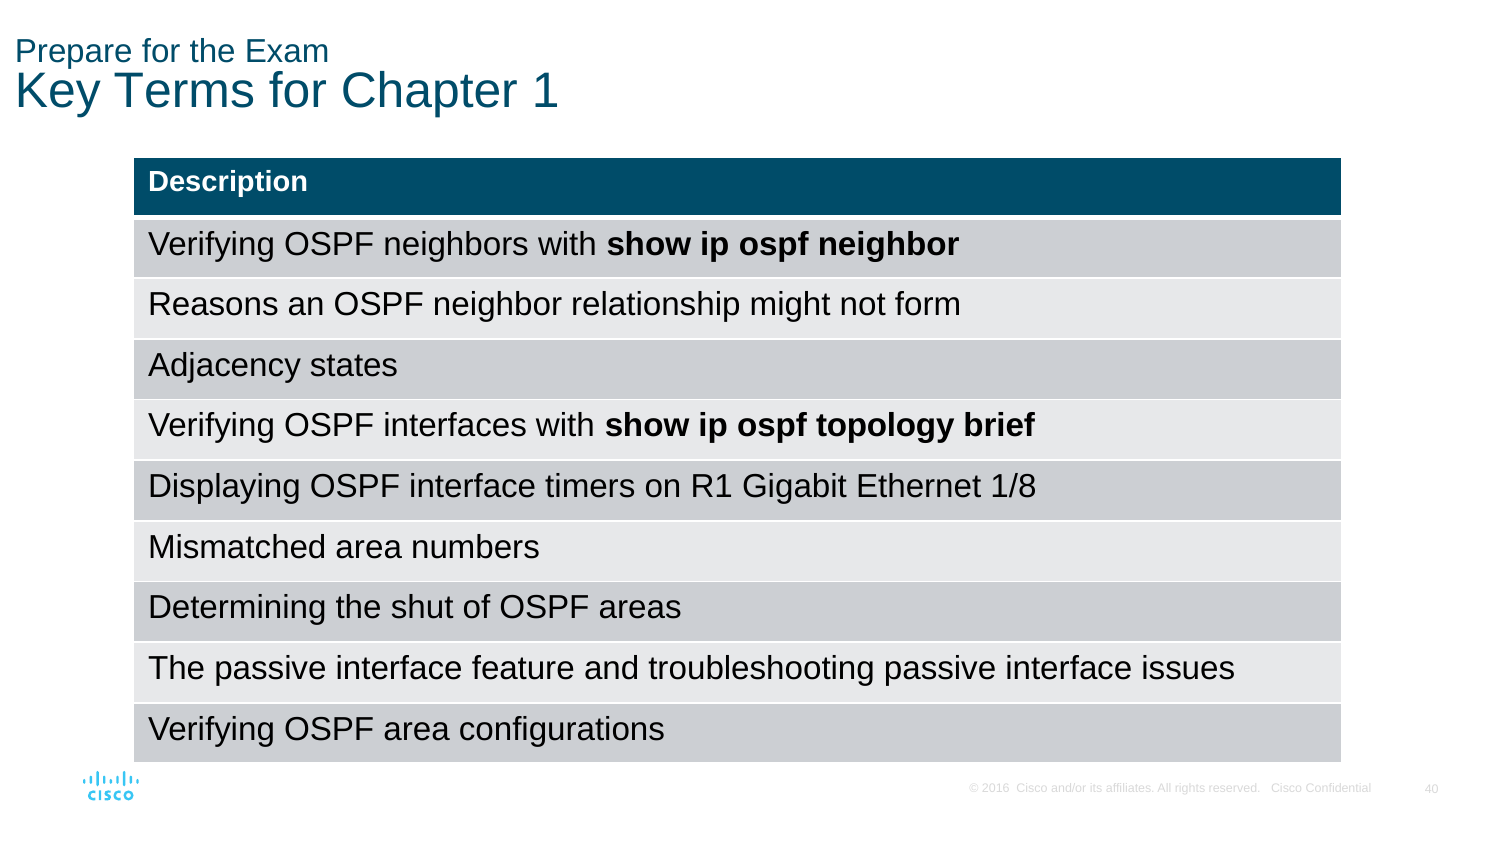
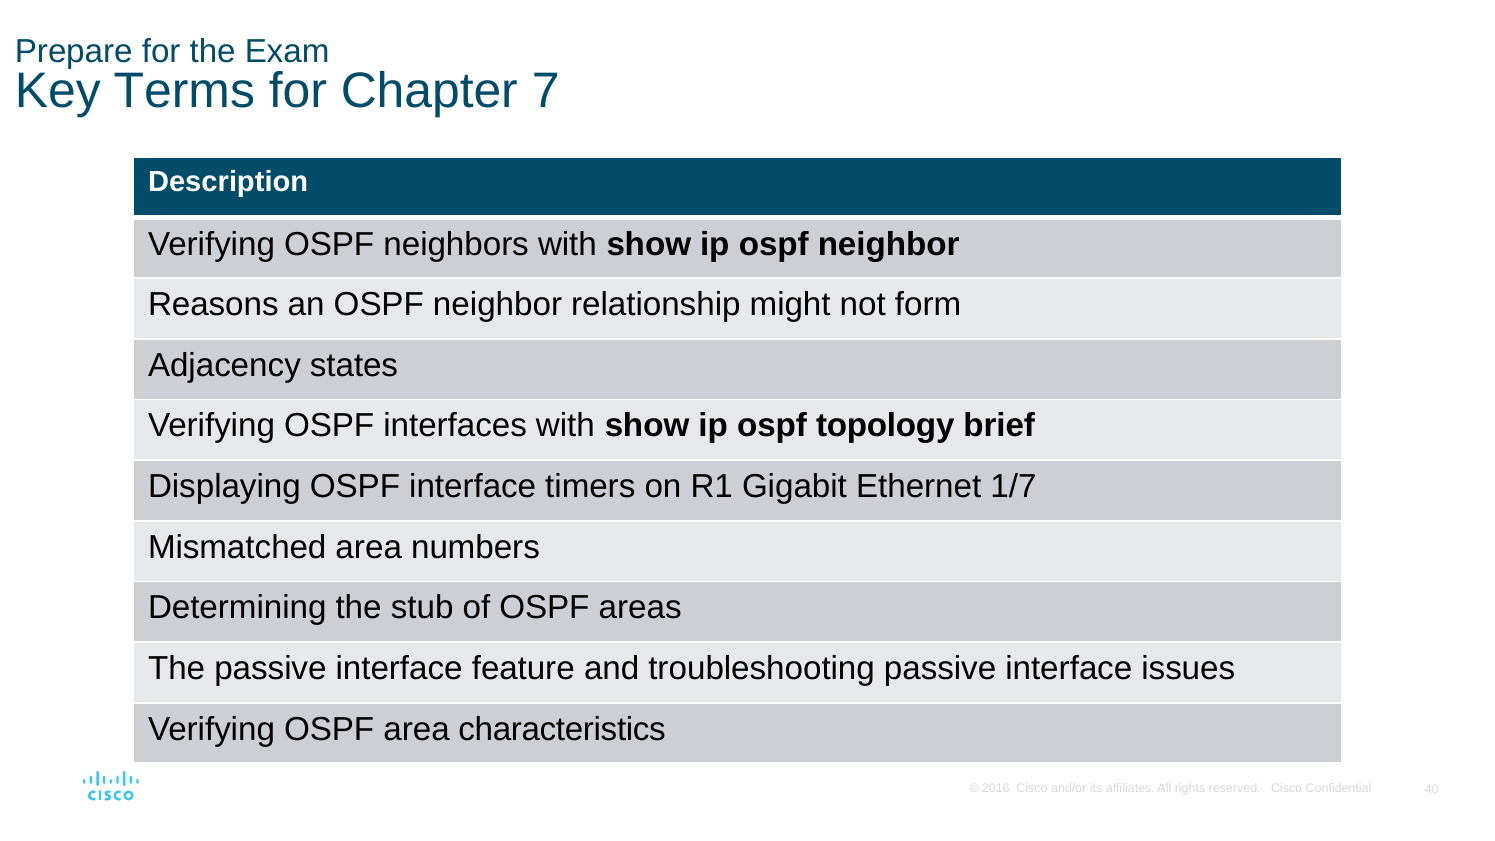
1: 1 -> 7
1/8: 1/8 -> 1/7
shut: shut -> stub
configurations: configurations -> characteristics
